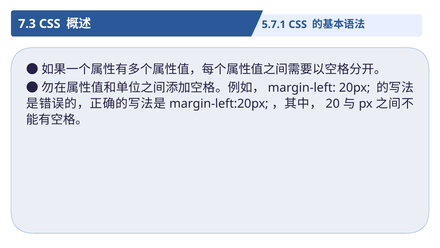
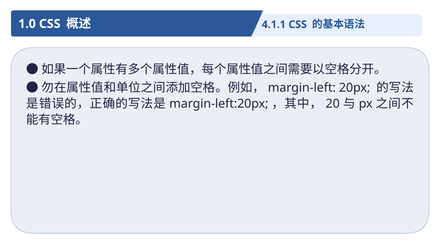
7.3: 7.3 -> 1.0
5.7.1: 5.7.1 -> 4.1.1
